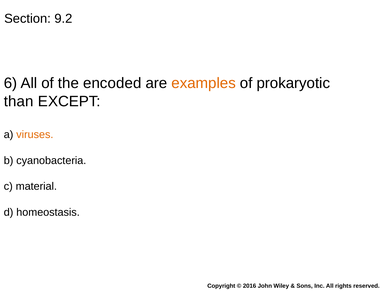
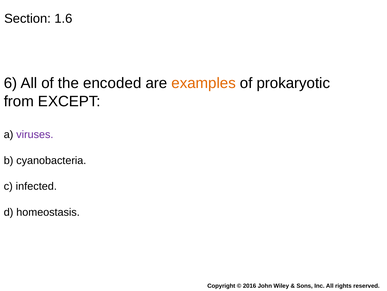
9.2: 9.2 -> 1.6
than: than -> from
viruses colour: orange -> purple
material: material -> infected
